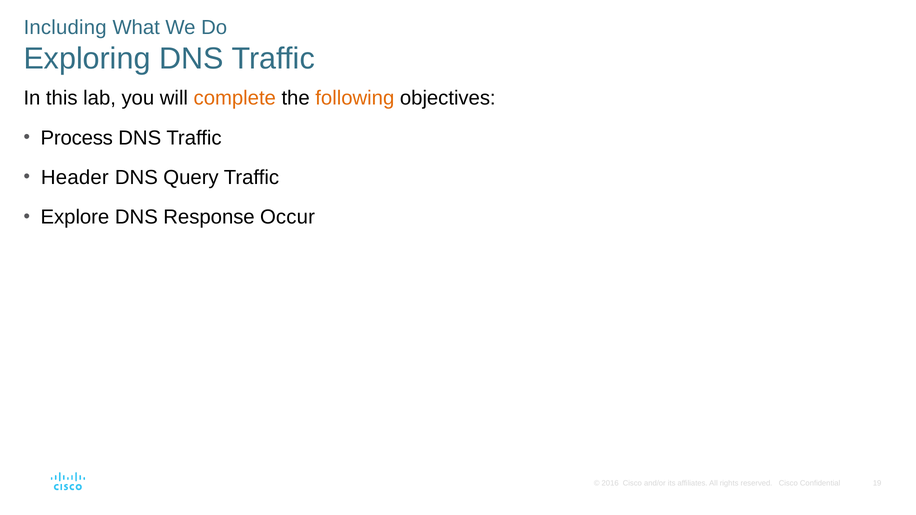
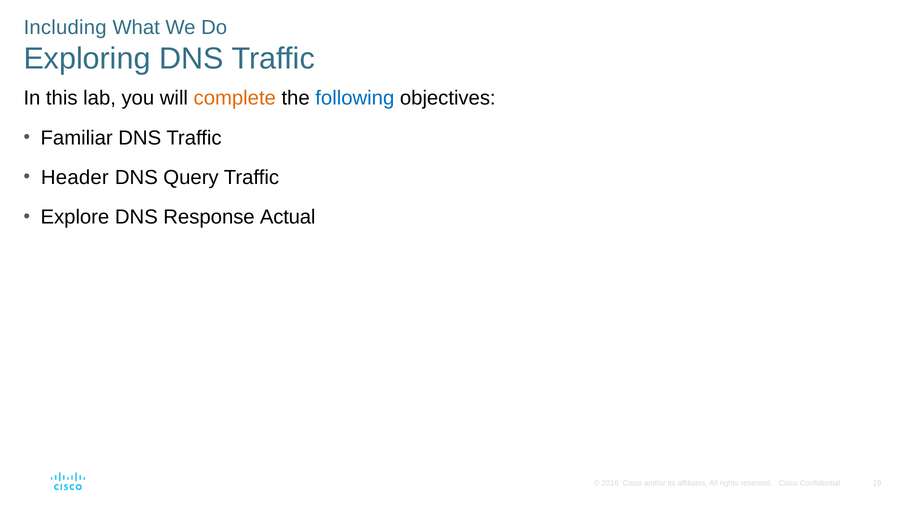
following colour: orange -> blue
Process: Process -> Familiar
Occur: Occur -> Actual
